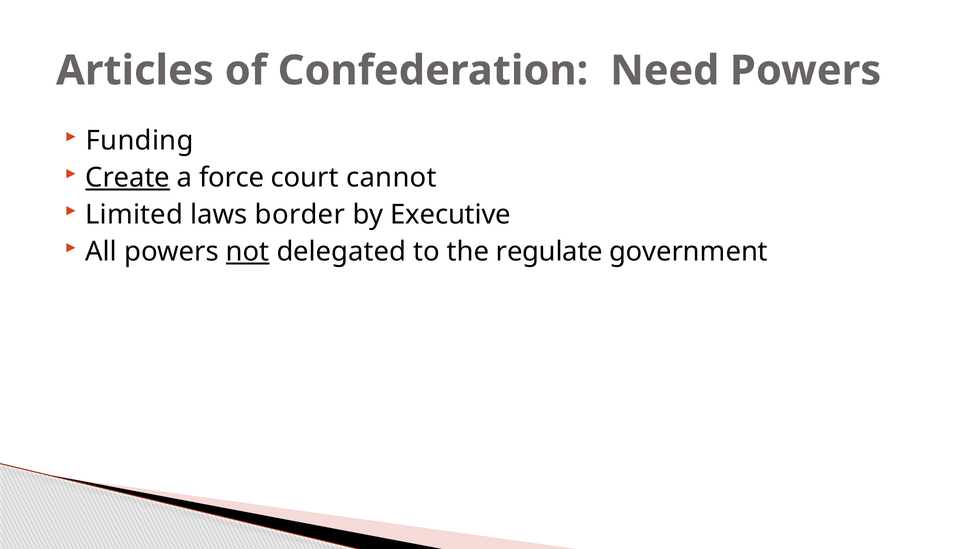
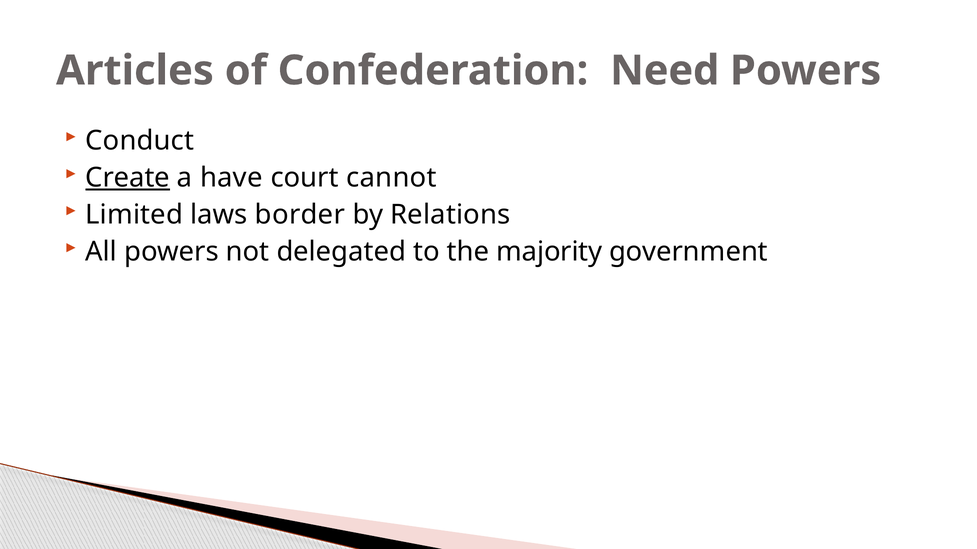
Funding: Funding -> Conduct
force: force -> have
Executive: Executive -> Relations
not underline: present -> none
regulate: regulate -> majority
